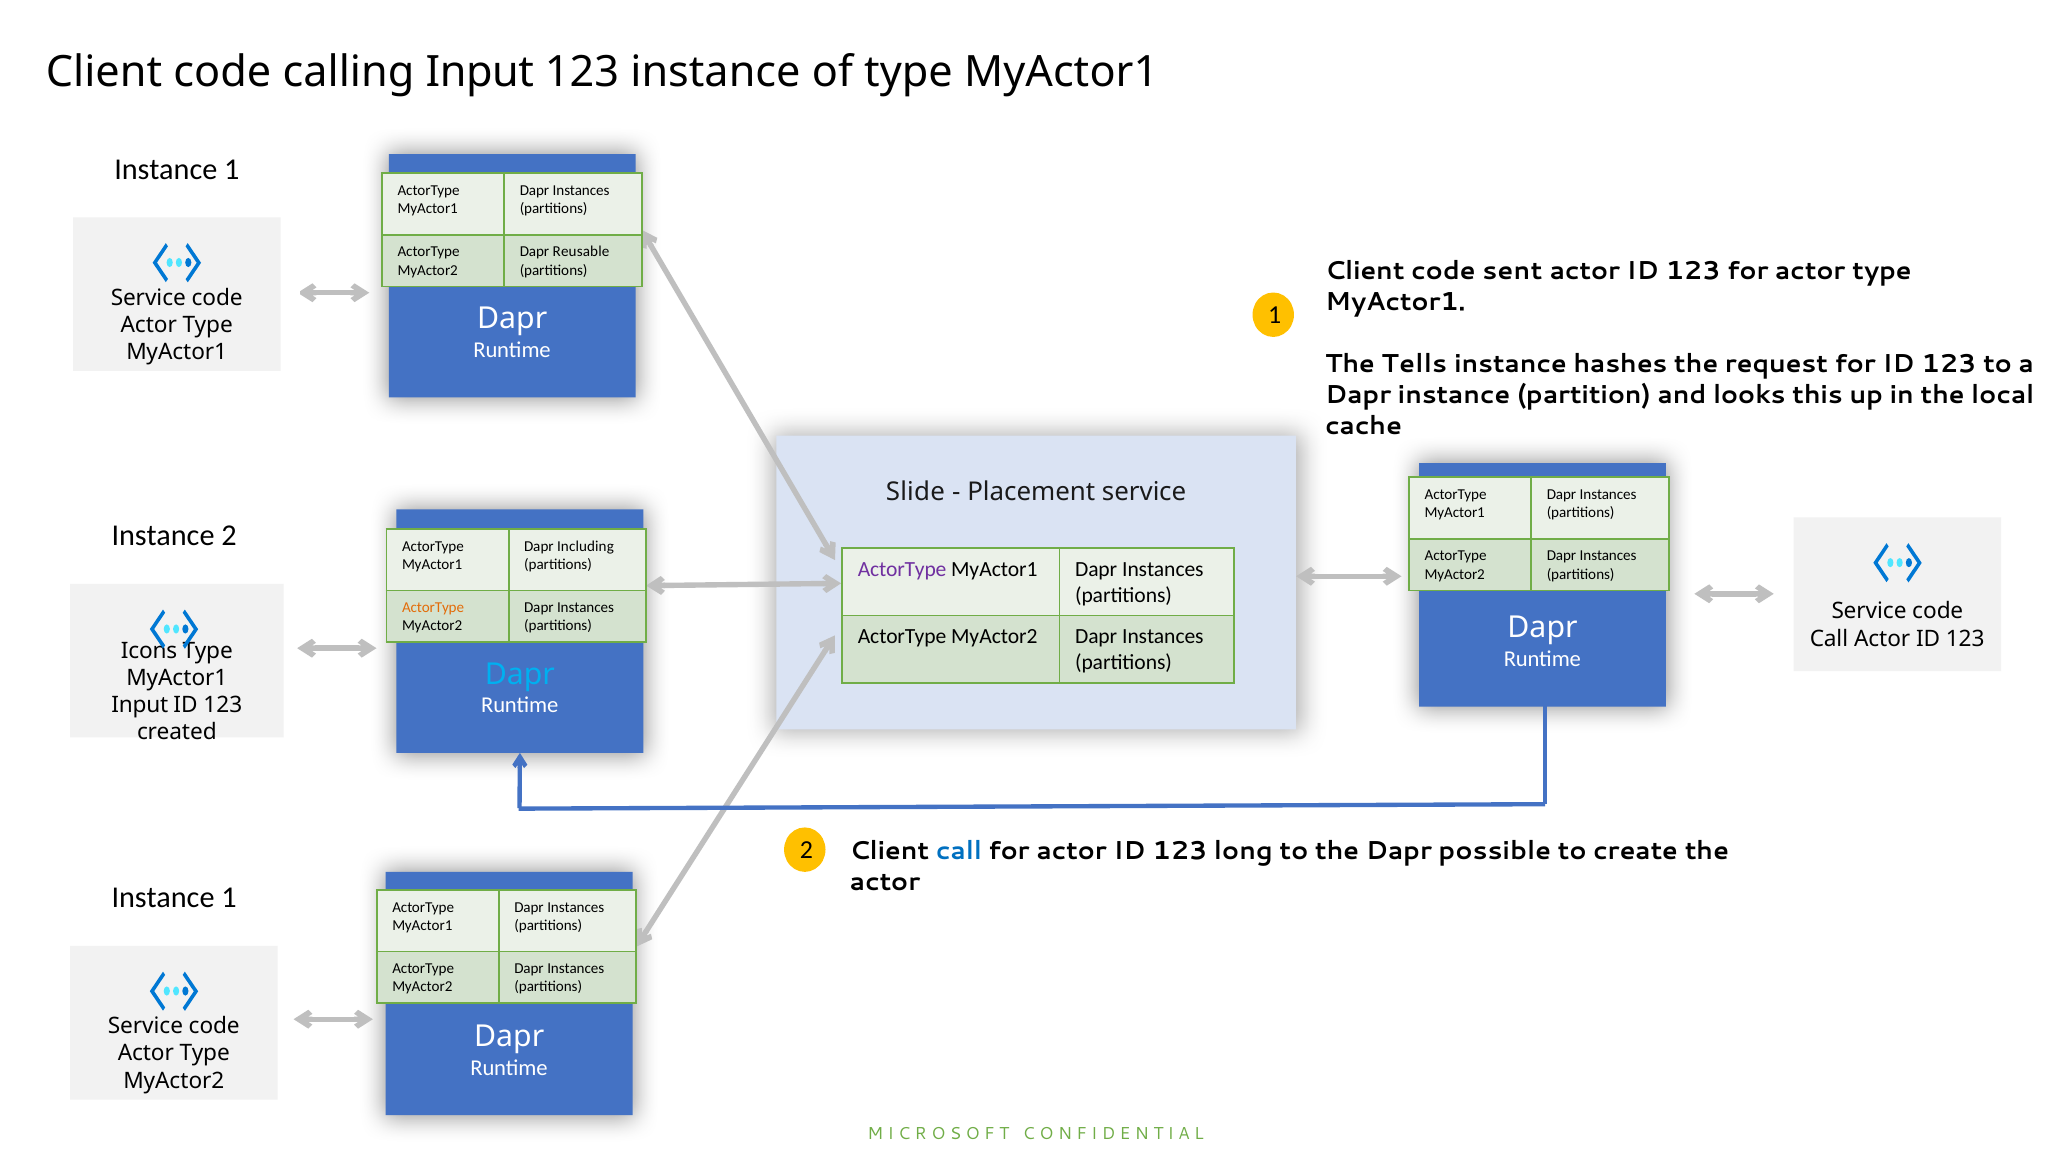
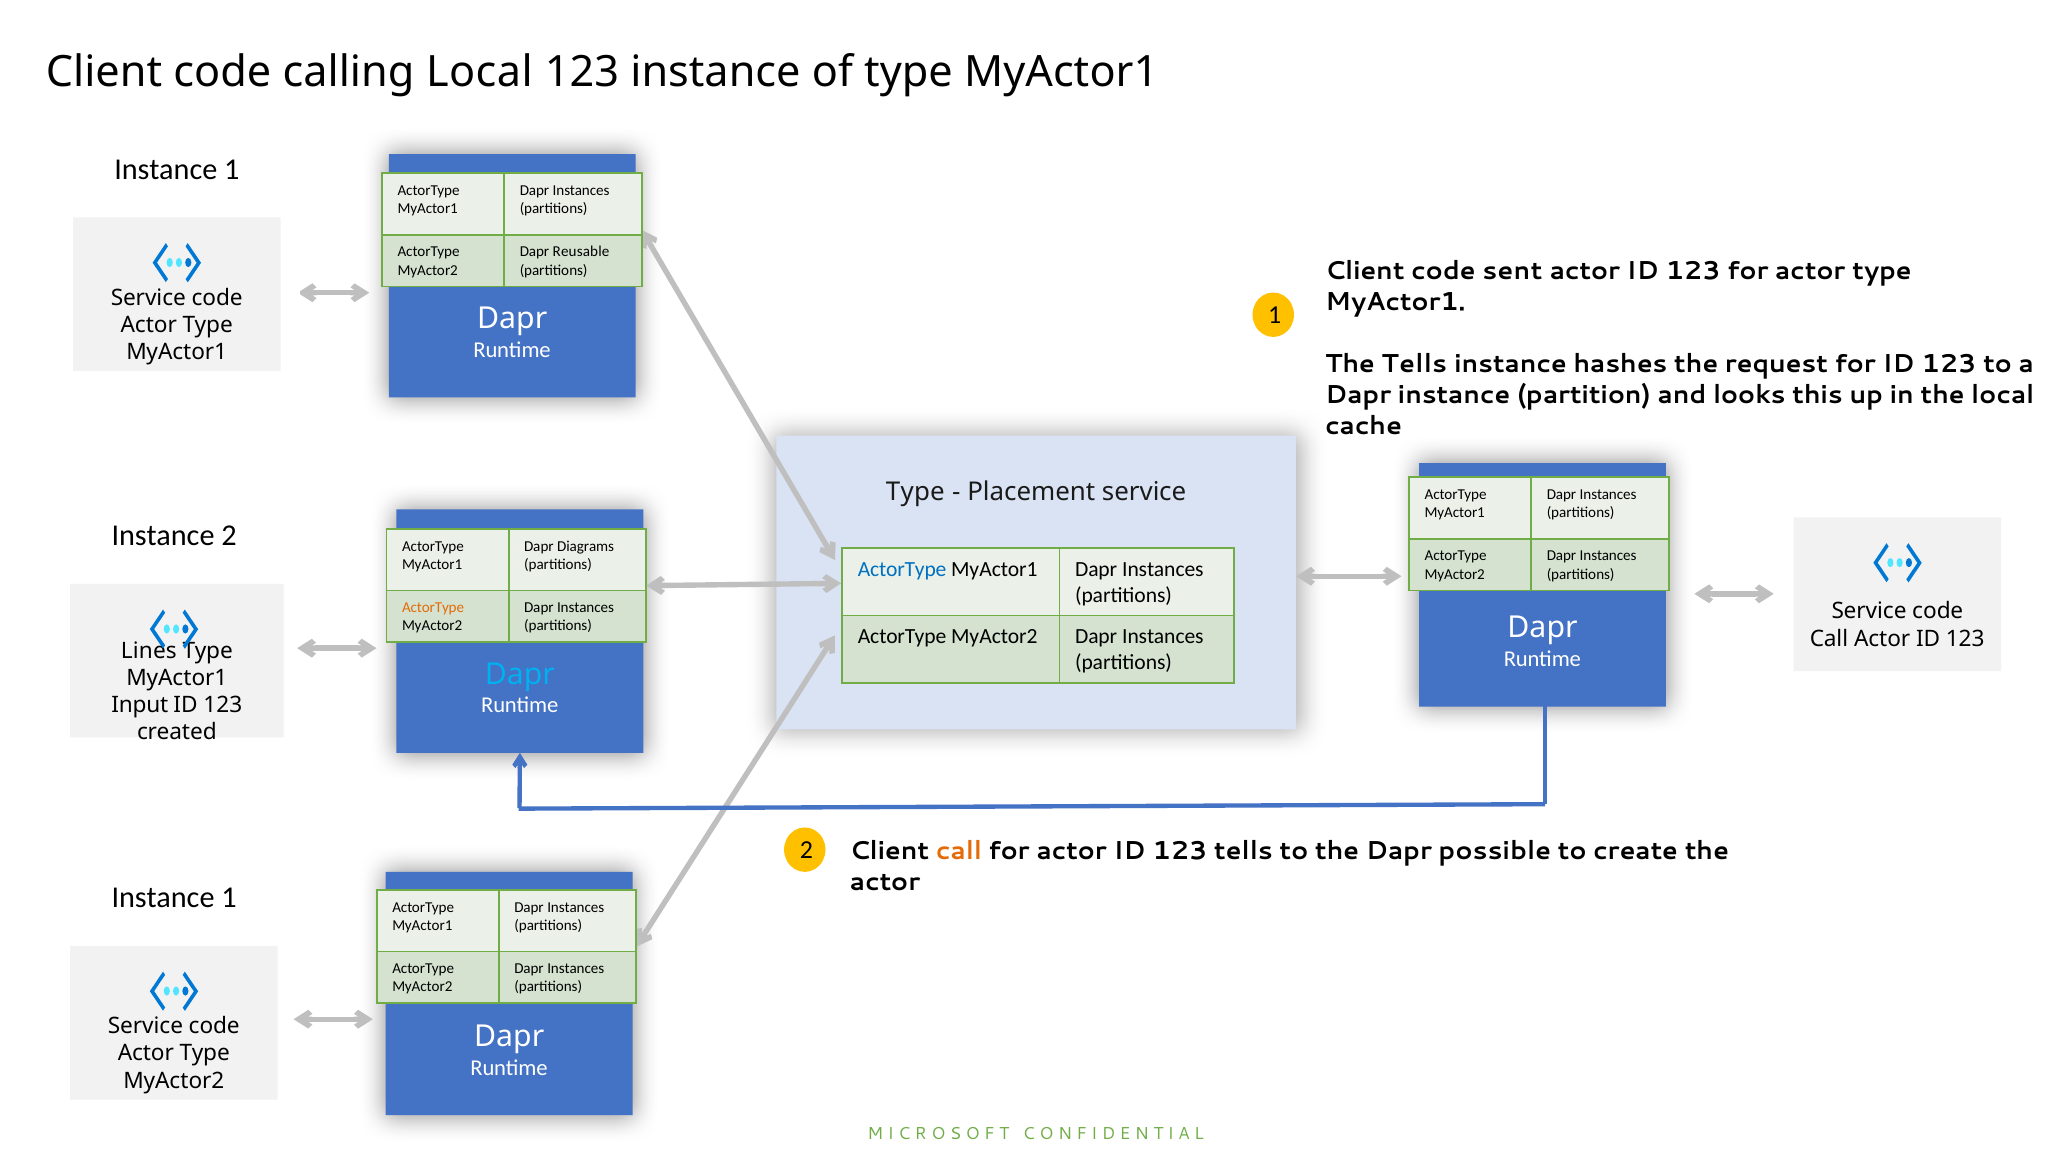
calling Input: Input -> Local
Slide at (915, 492): Slide -> Type
Including: Including -> Diagrams
ActorType at (902, 569) colour: purple -> blue
Icons: Icons -> Lines
call at (959, 851) colour: blue -> orange
123 long: long -> tells
